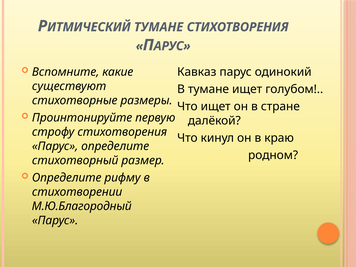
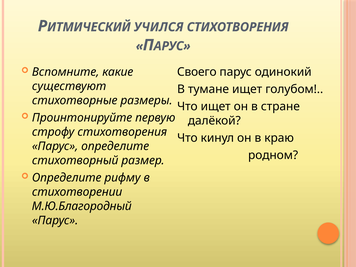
ТУМАНЕ at (159, 27): ТУМАНЕ -> УЧИЛСЯ
Кавказ: Кавказ -> Своего
